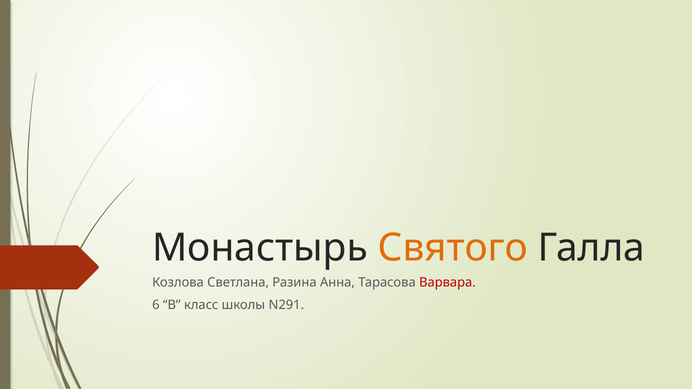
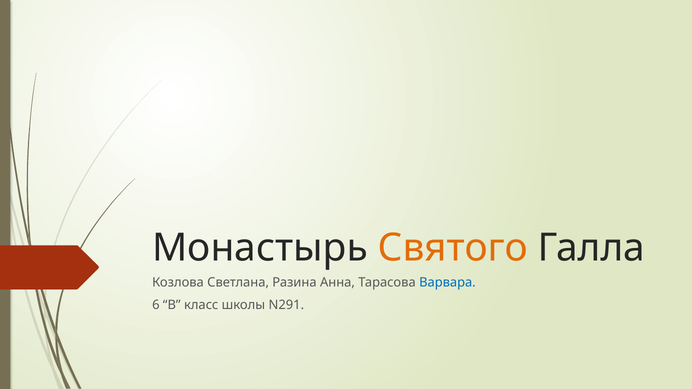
Варвара colour: red -> blue
